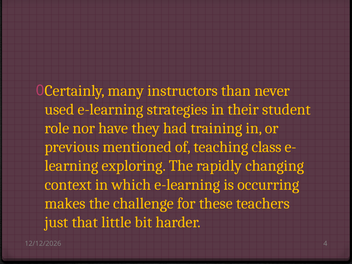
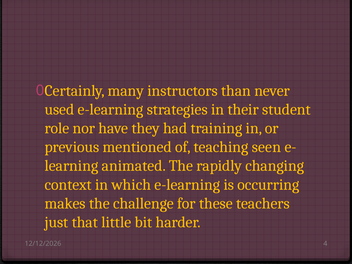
class: class -> seen
exploring: exploring -> animated
